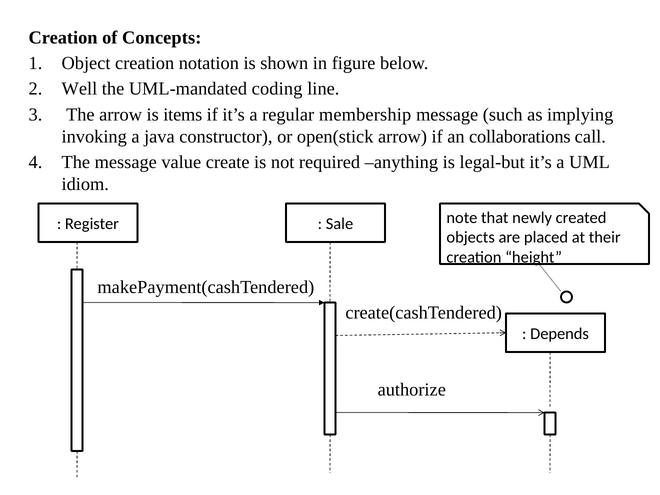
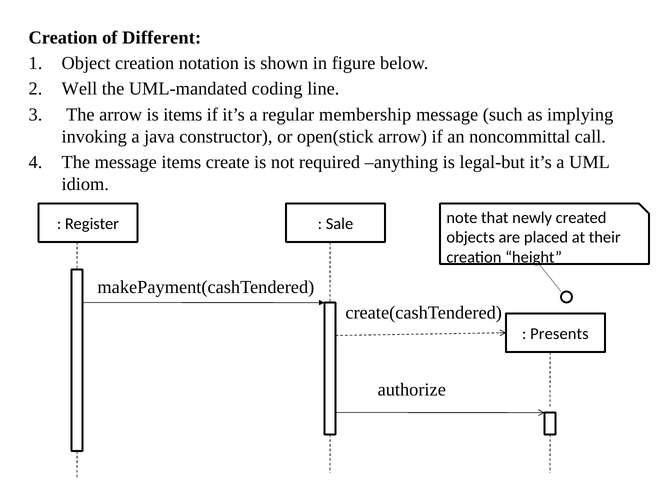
Concepts: Concepts -> Different
collaborations: collaborations -> noncommittal
message value: value -> items
Depends: Depends -> Presents
